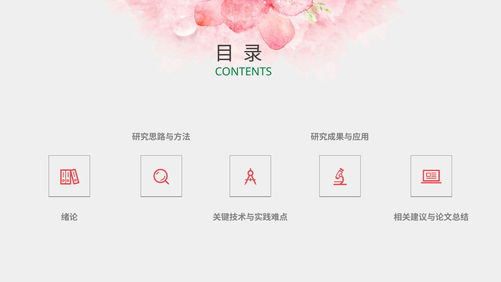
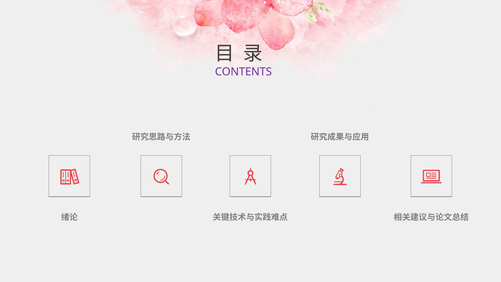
CONTENTS colour: green -> purple
